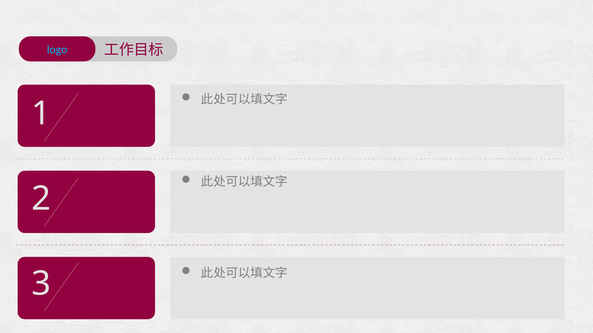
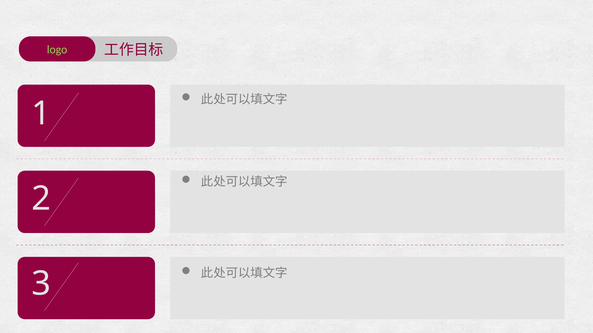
logo colour: light blue -> light green
